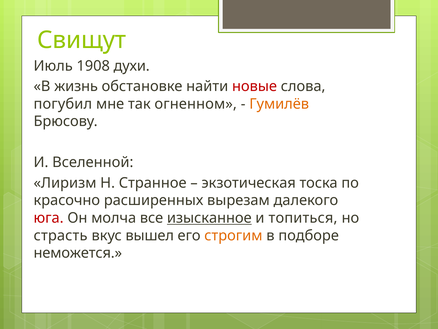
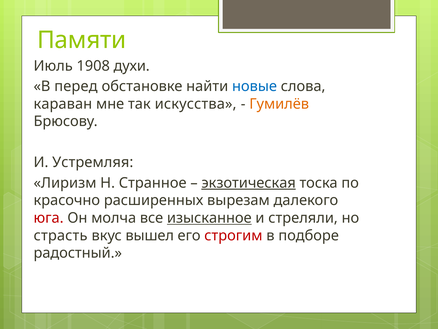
Свищут: Свищут -> Памяти
жизнь: жизнь -> перед
новые colour: red -> blue
погубил: погубил -> караван
огненном: огненном -> искусства
Вселенной: Вселенной -> Устремляя
экзотическая underline: none -> present
топиться: топиться -> стреляли
строгим colour: orange -> red
неможется: неможется -> радостный
